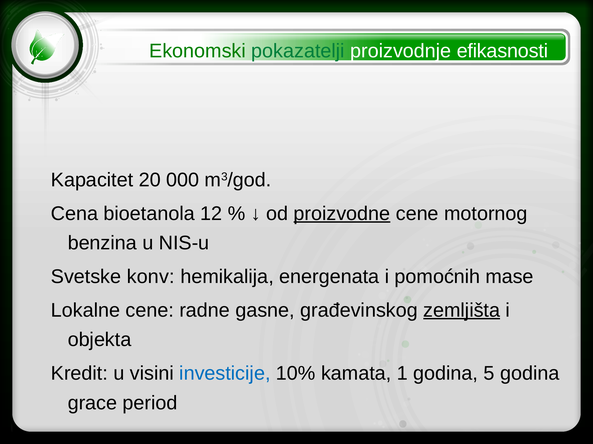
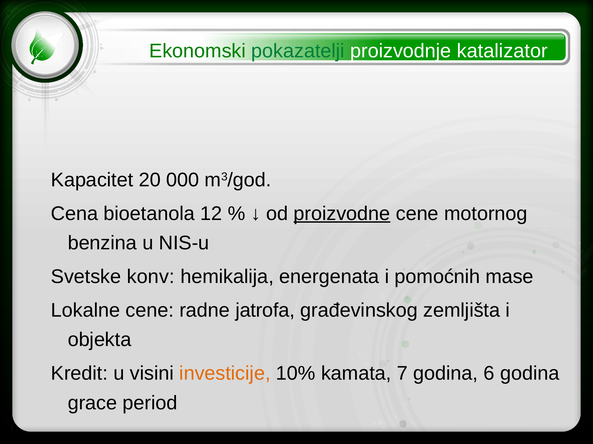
efikasnosti: efikasnosti -> katalizator
gasne: gasne -> jatrofa
zemljišta underline: present -> none
investicije colour: blue -> orange
1: 1 -> 7
5: 5 -> 6
